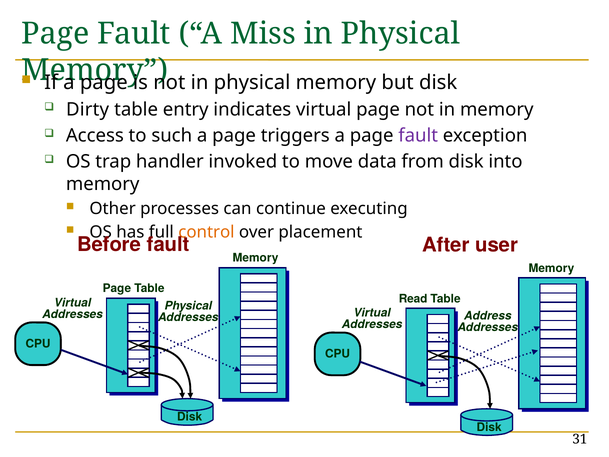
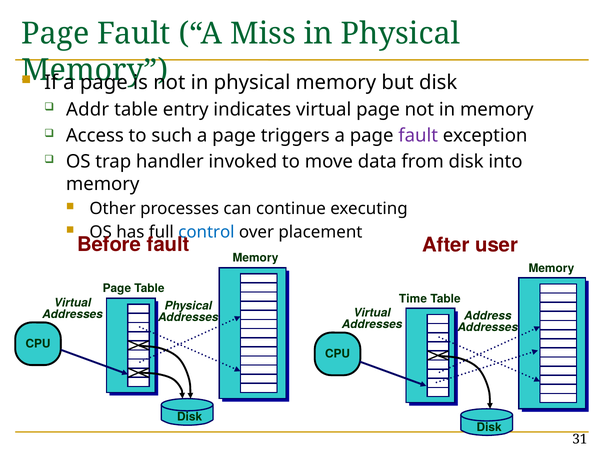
Dirty: Dirty -> Addr
control colour: orange -> blue
Read: Read -> Time
